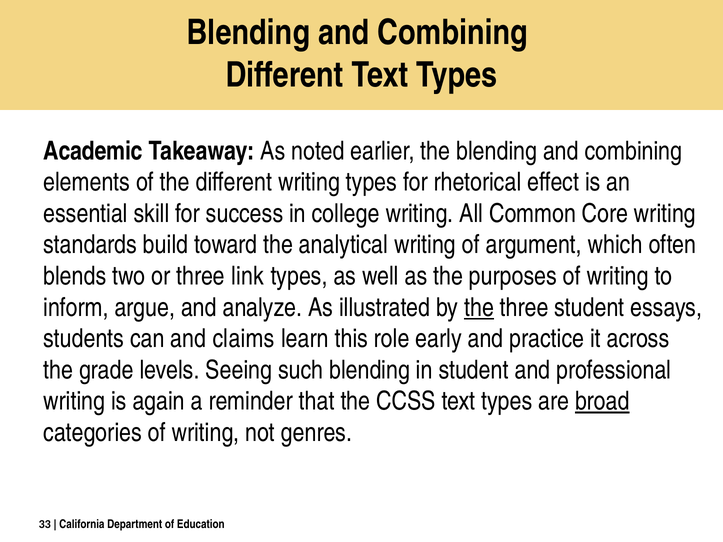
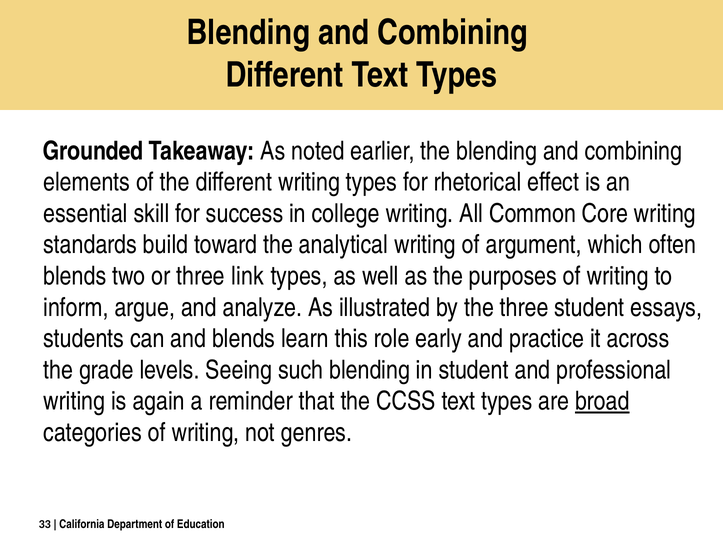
Academic: Academic -> Grounded
the at (479, 308) underline: present -> none
and claims: claims -> blends
